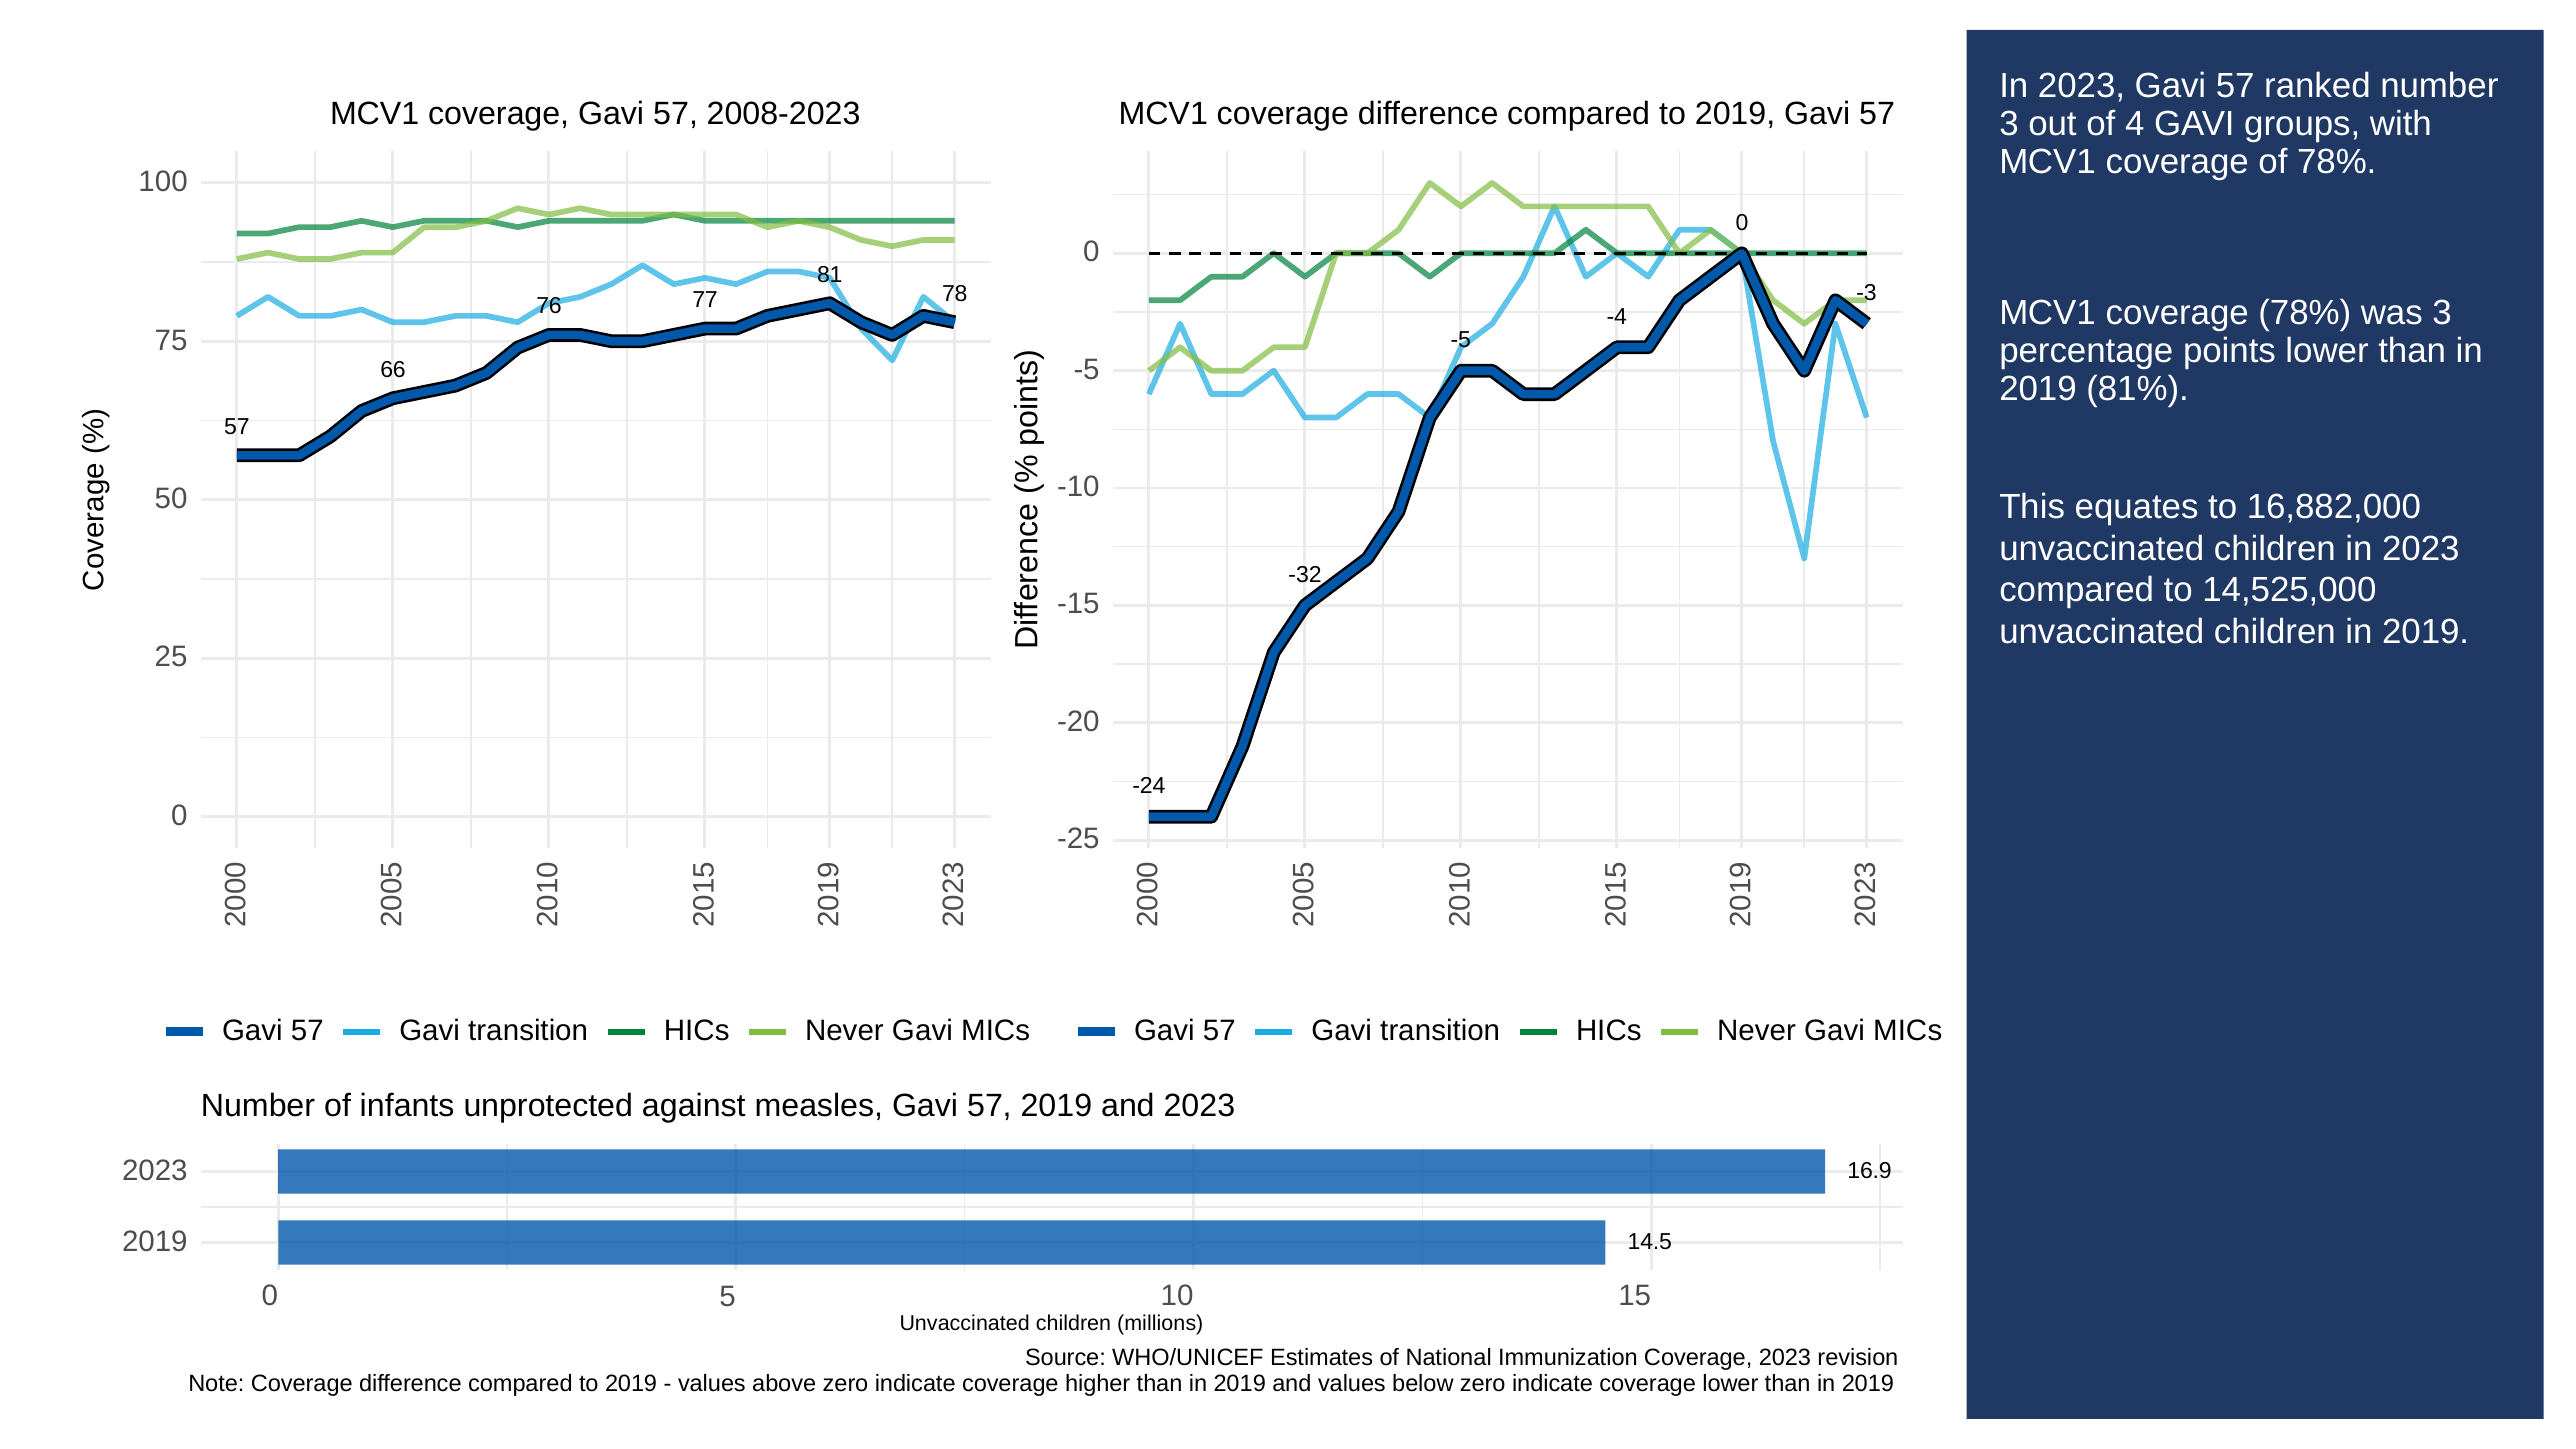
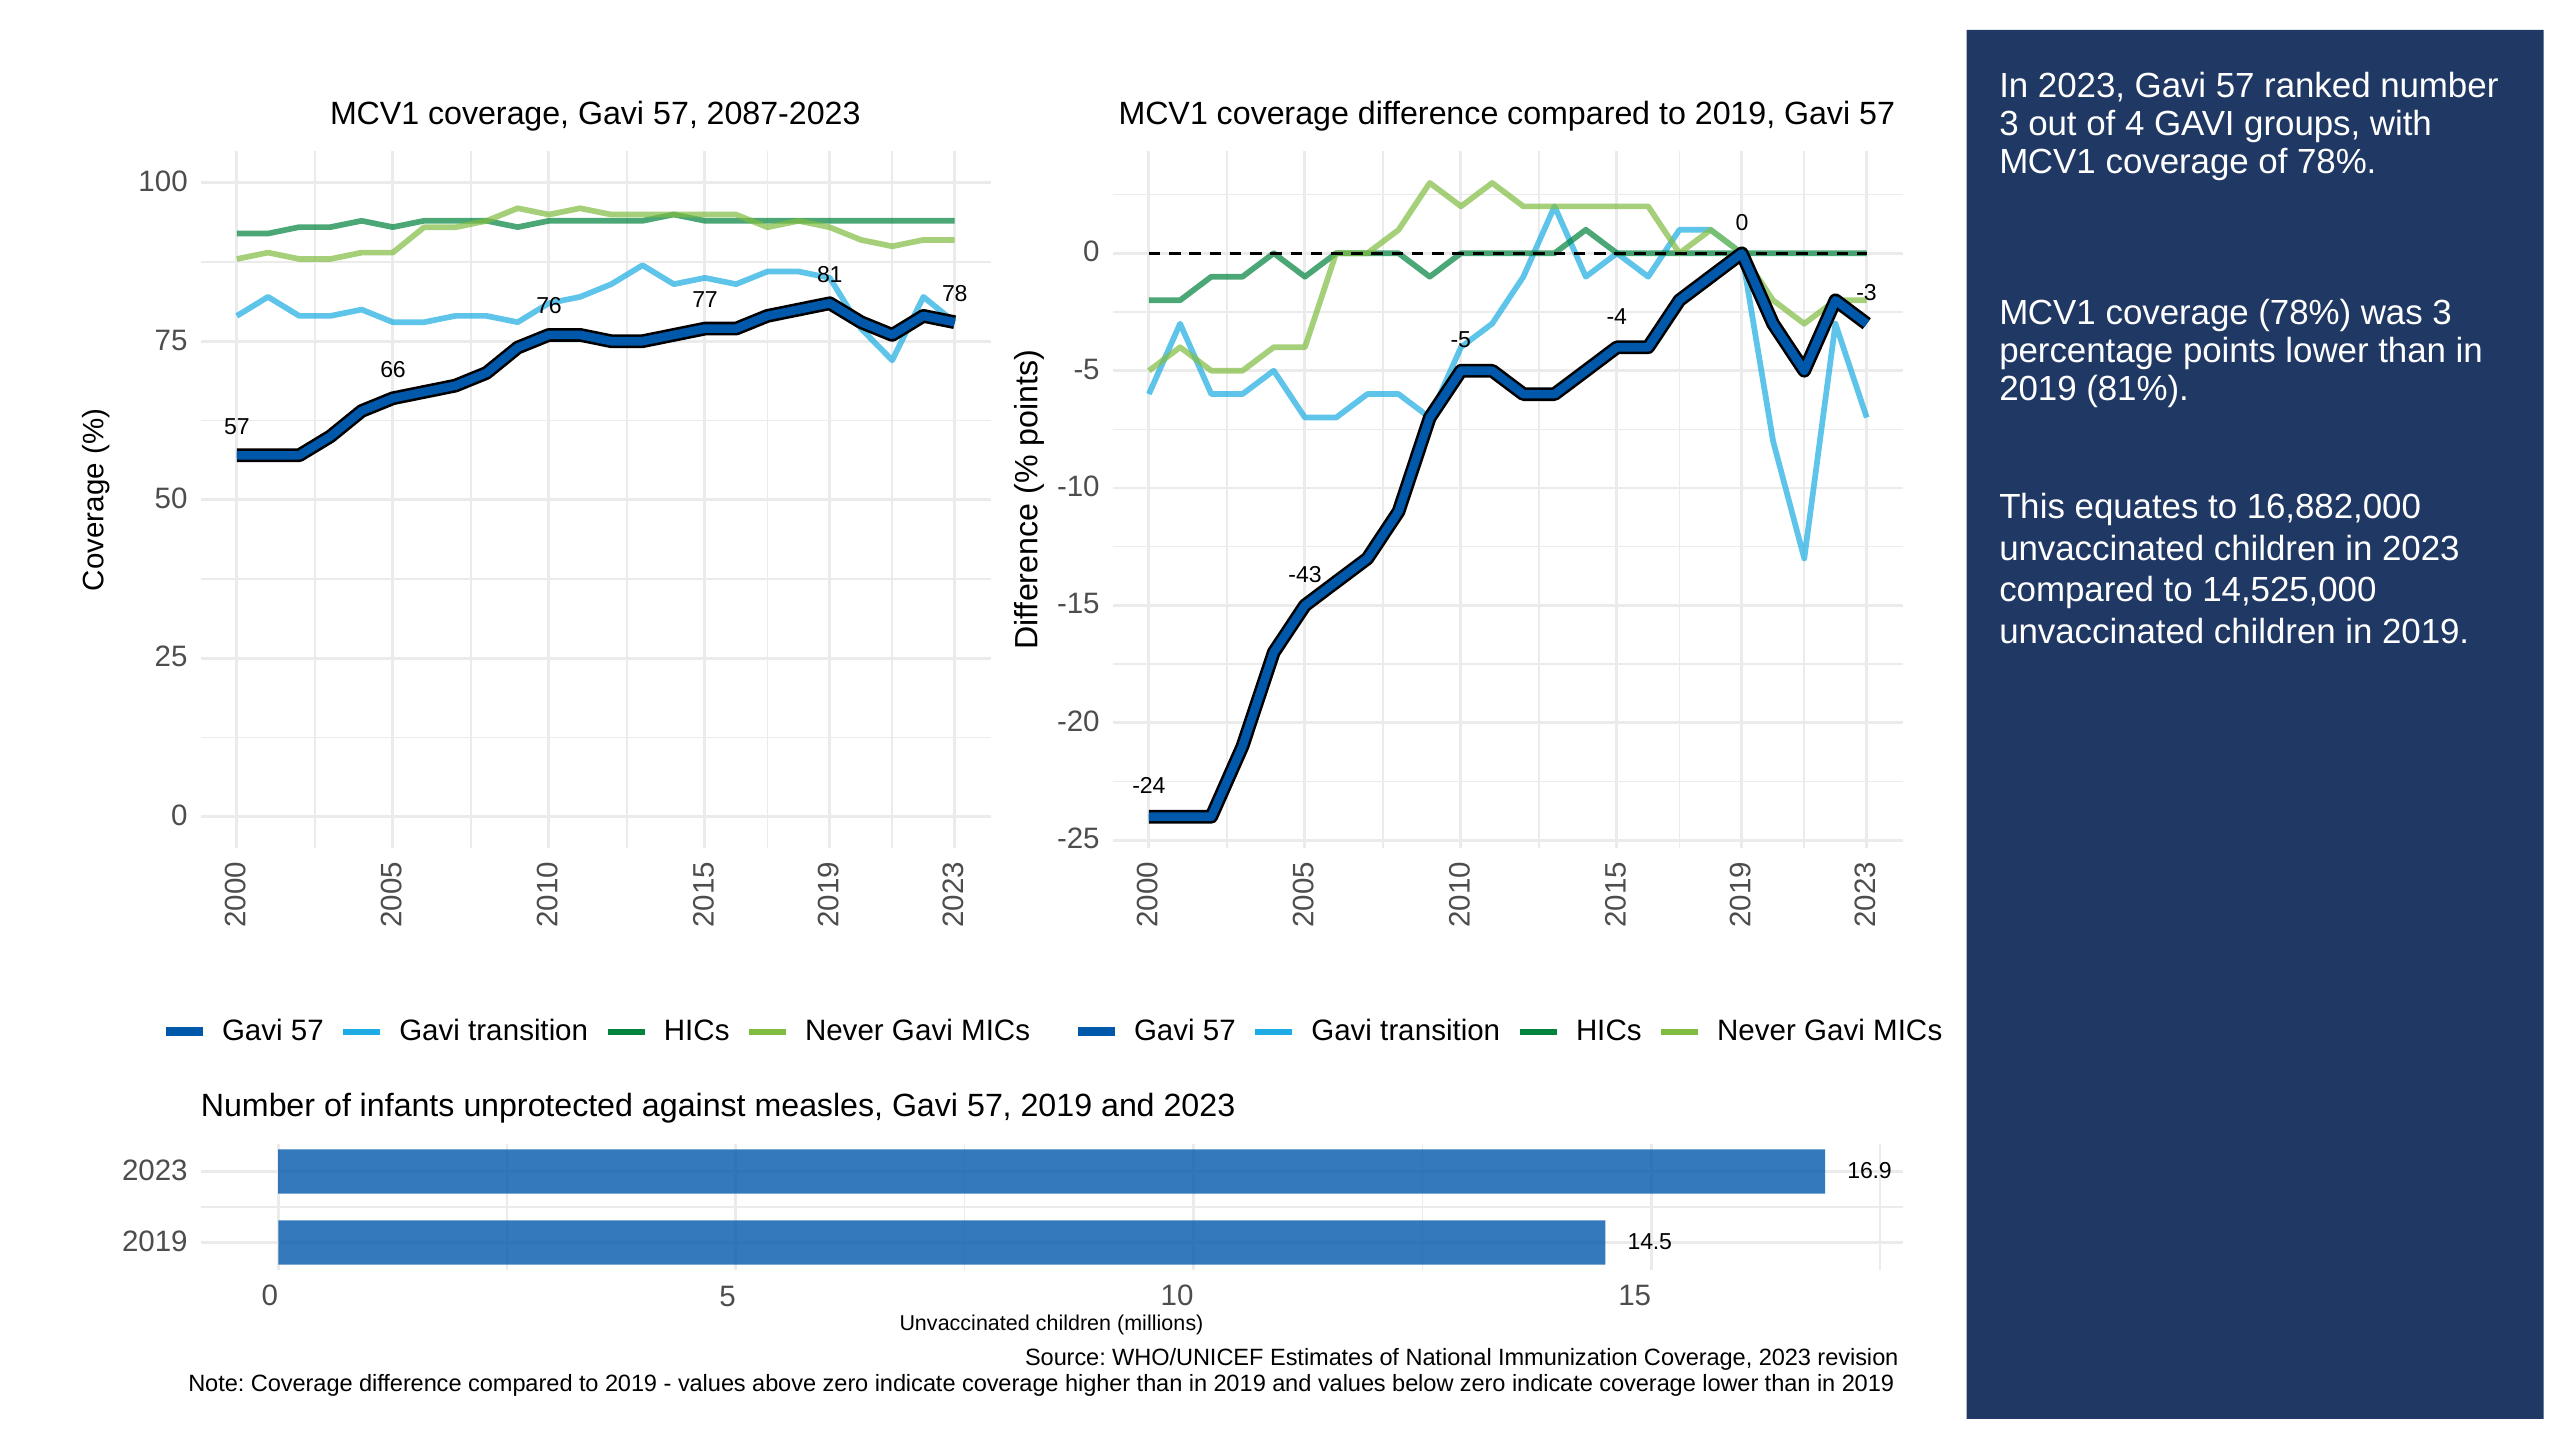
2008-2023: 2008-2023 -> 2087-2023
-32: -32 -> -43
